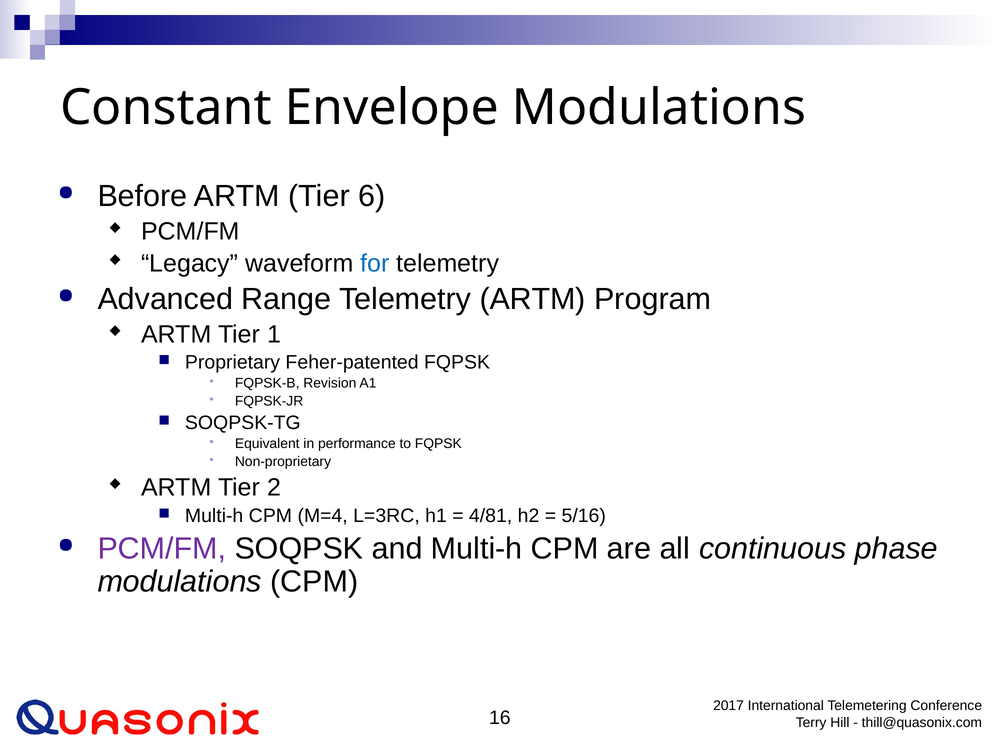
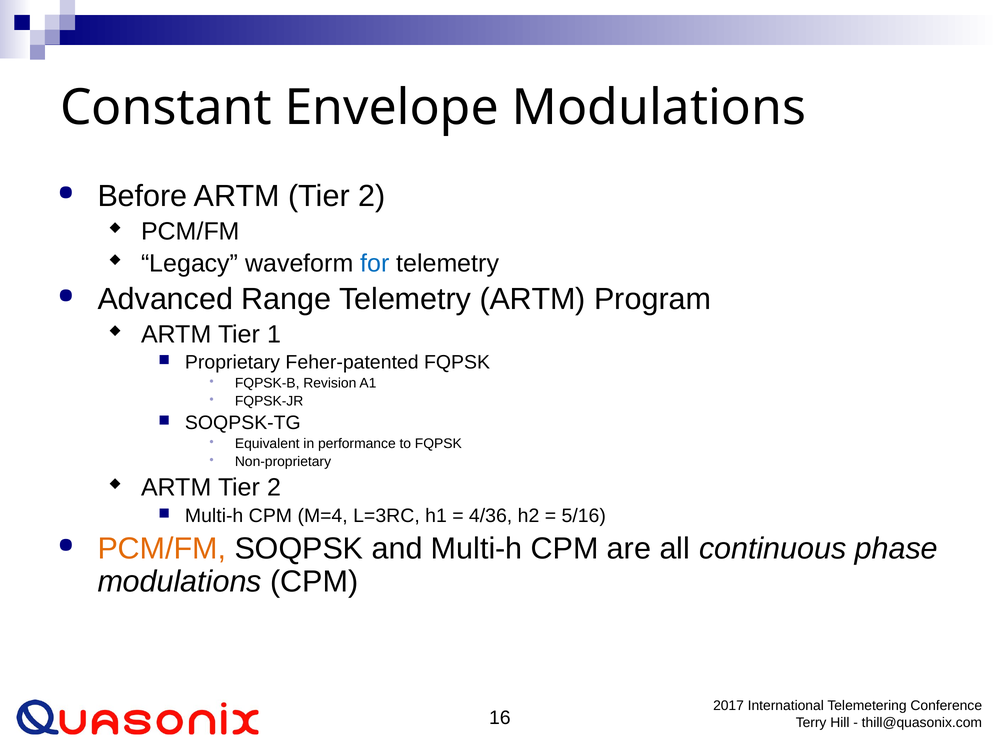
Before ARTM Tier 6: 6 -> 2
4/81: 4/81 -> 4/36
PCM/FM at (162, 549) colour: purple -> orange
